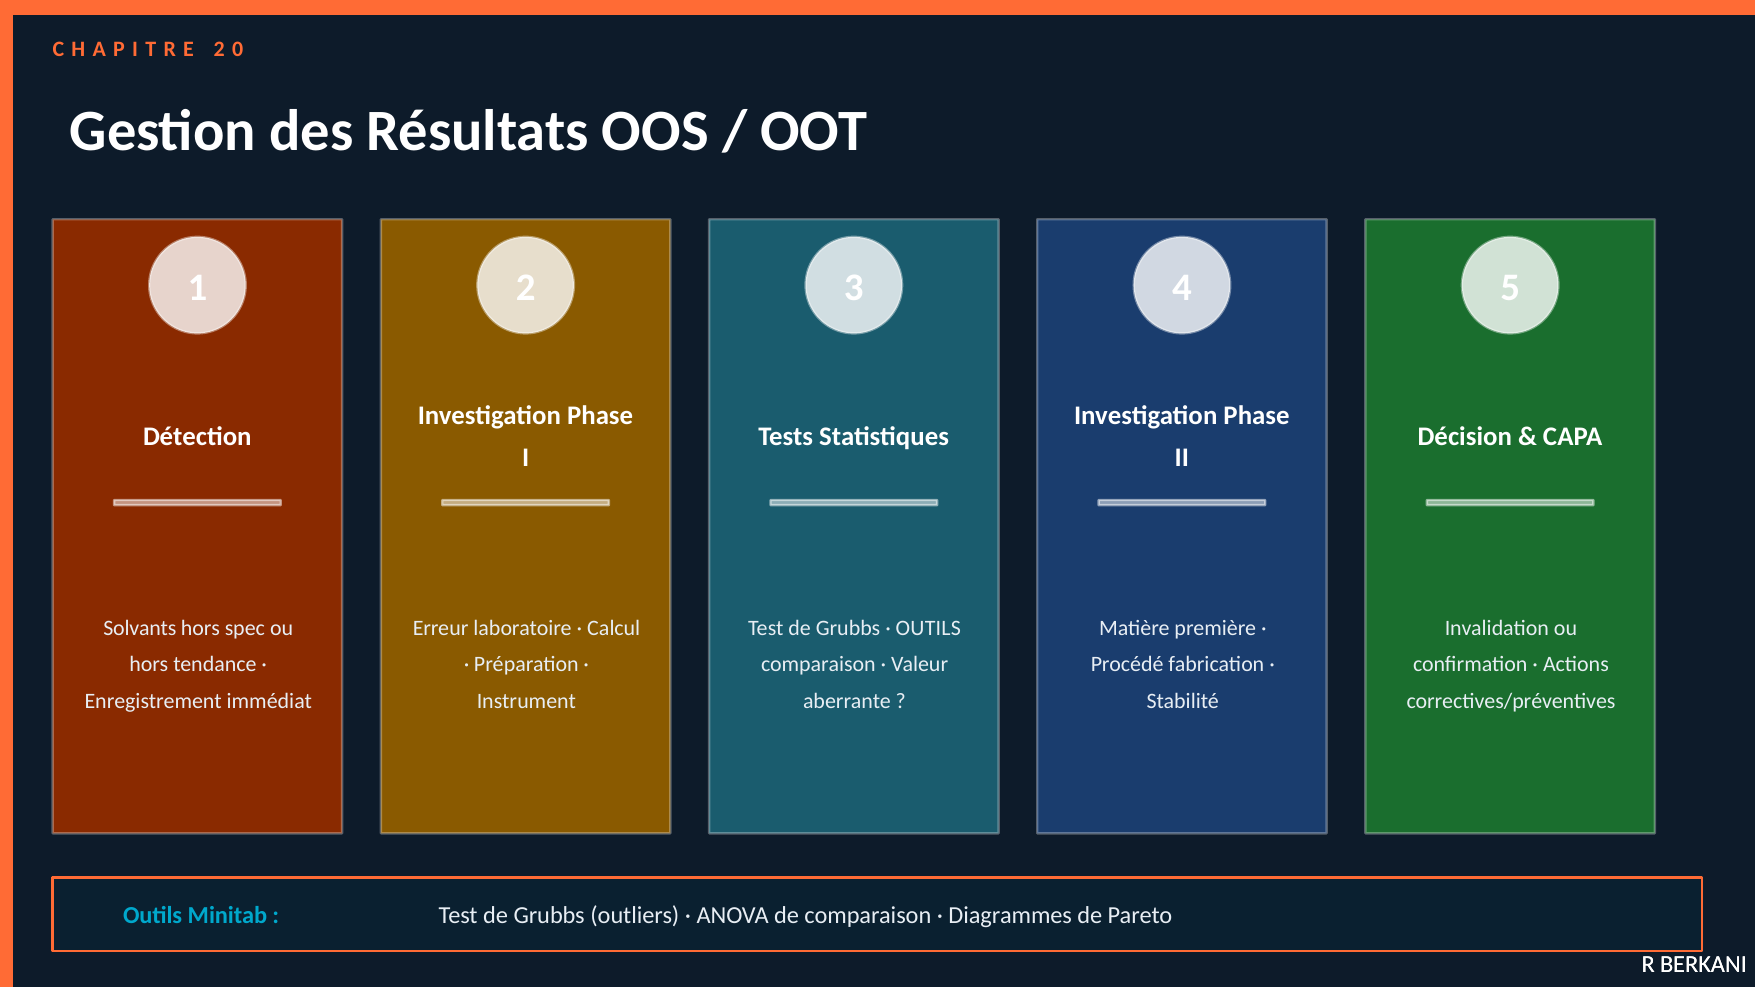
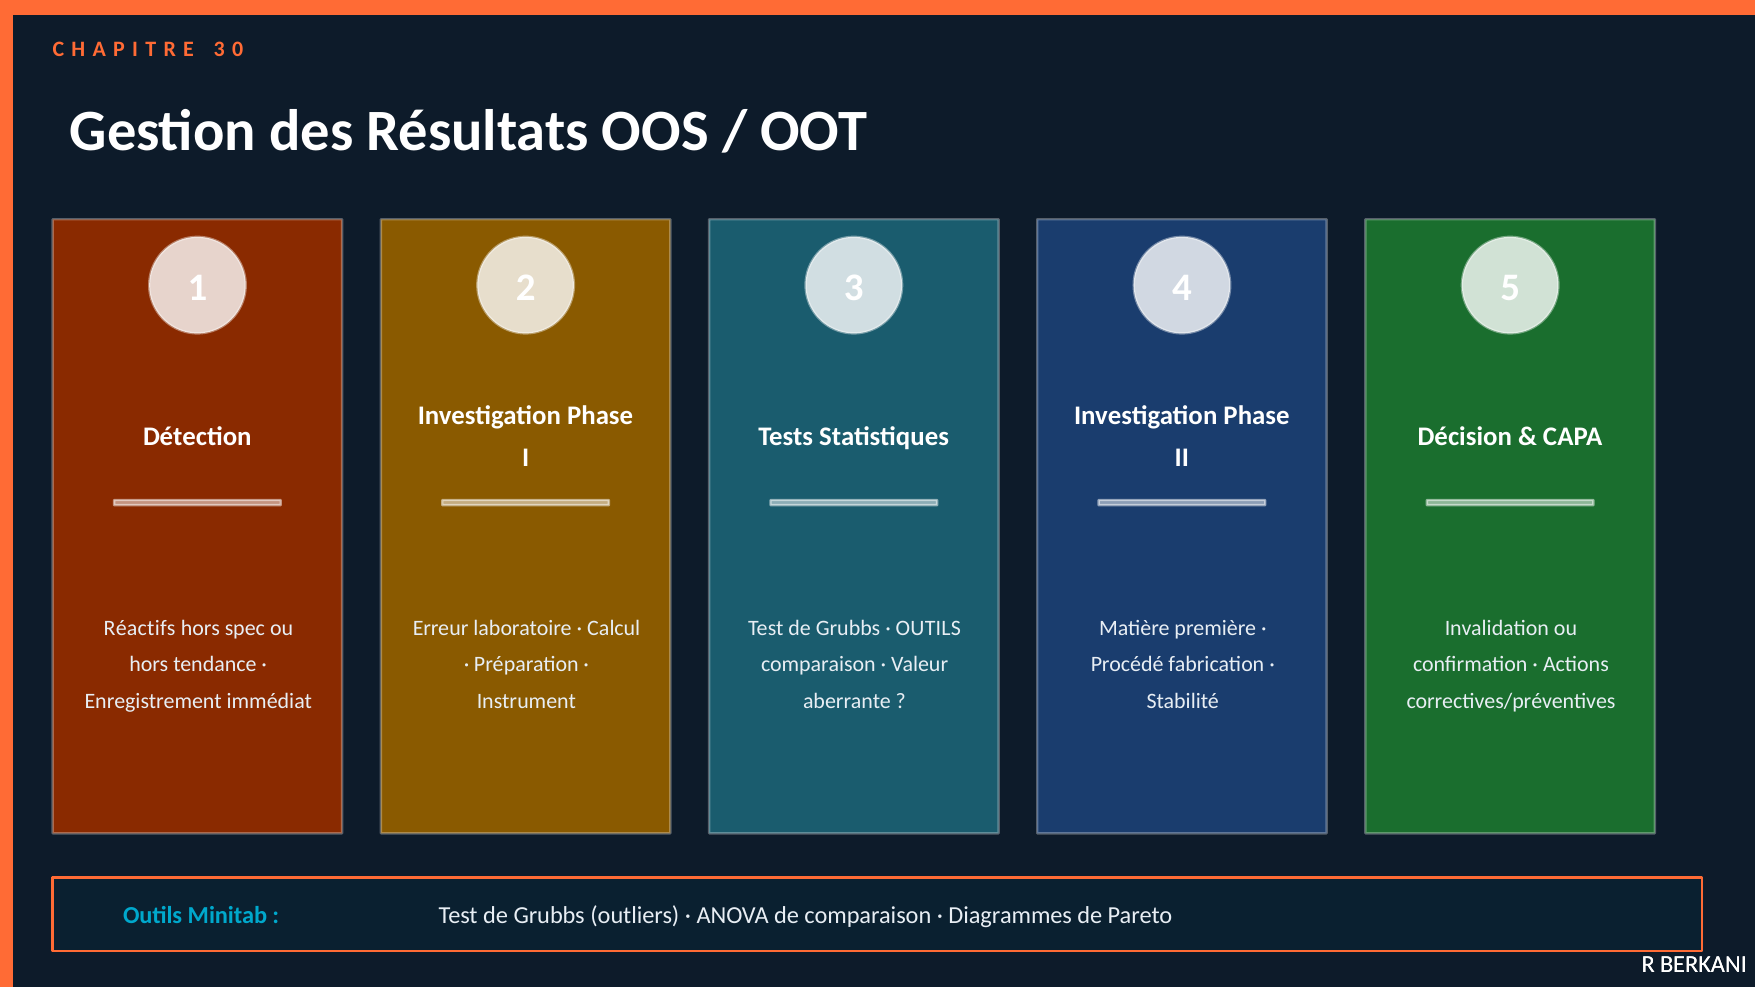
2 at (219, 49): 2 -> 3
Solvants: Solvants -> Réactifs
